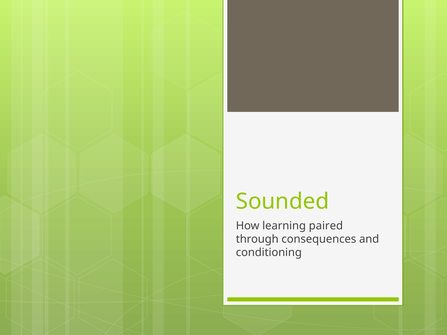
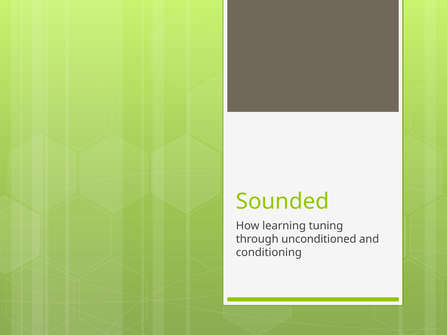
paired: paired -> tuning
consequences: consequences -> unconditioned
